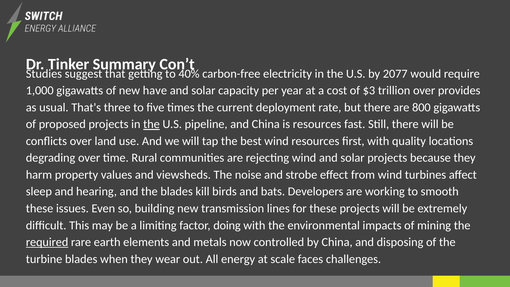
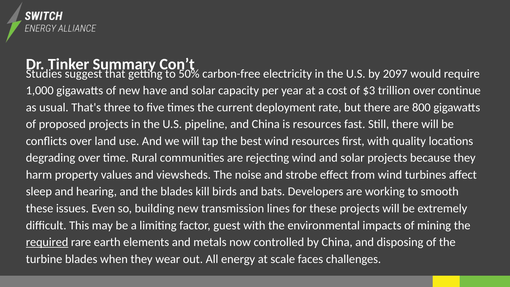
40%: 40% -> 50%
2077: 2077 -> 2097
provides: provides -> continue
the at (152, 124) underline: present -> none
doing: doing -> guest
